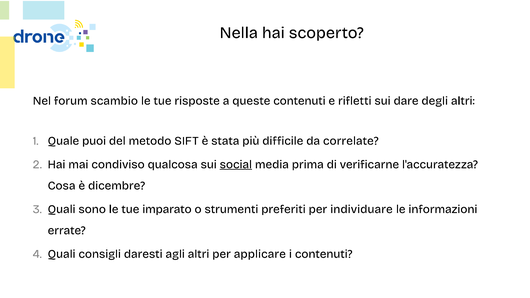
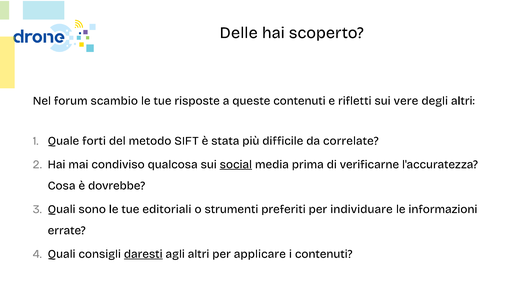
Nella: Nella -> Delle
dare: dare -> vere
puoi: puoi -> forti
dicembre: dicembre -> dovrebbe
imparato: imparato -> editoriali
daresti underline: none -> present
